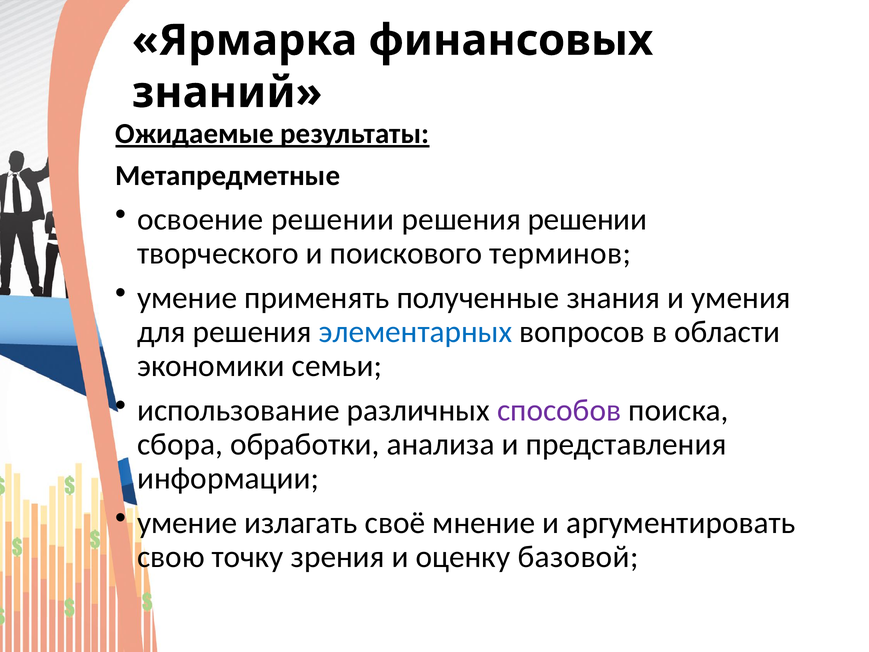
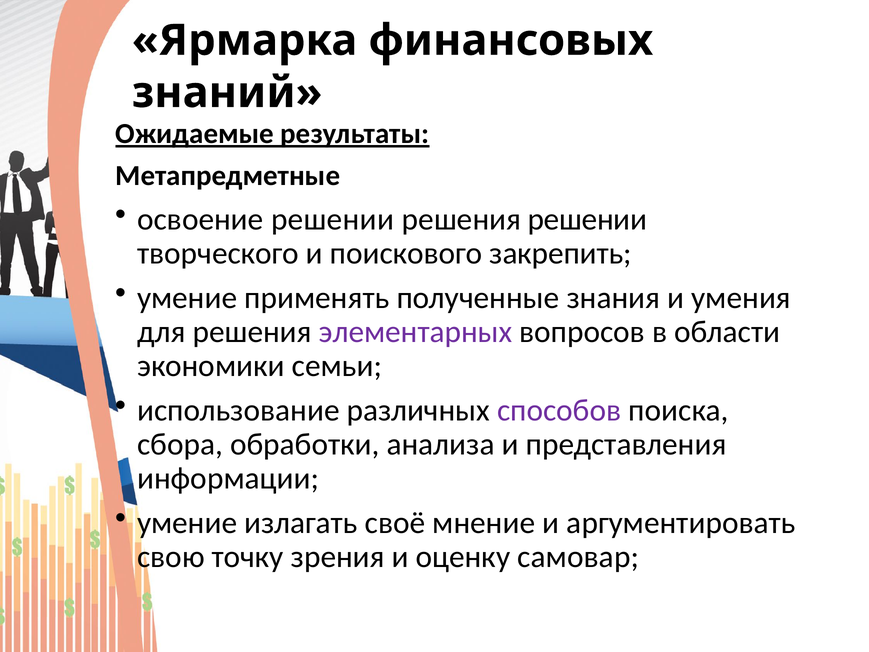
терминов: терминов -> закрепить
элементарных colour: blue -> purple
базовой: базовой -> самовар
